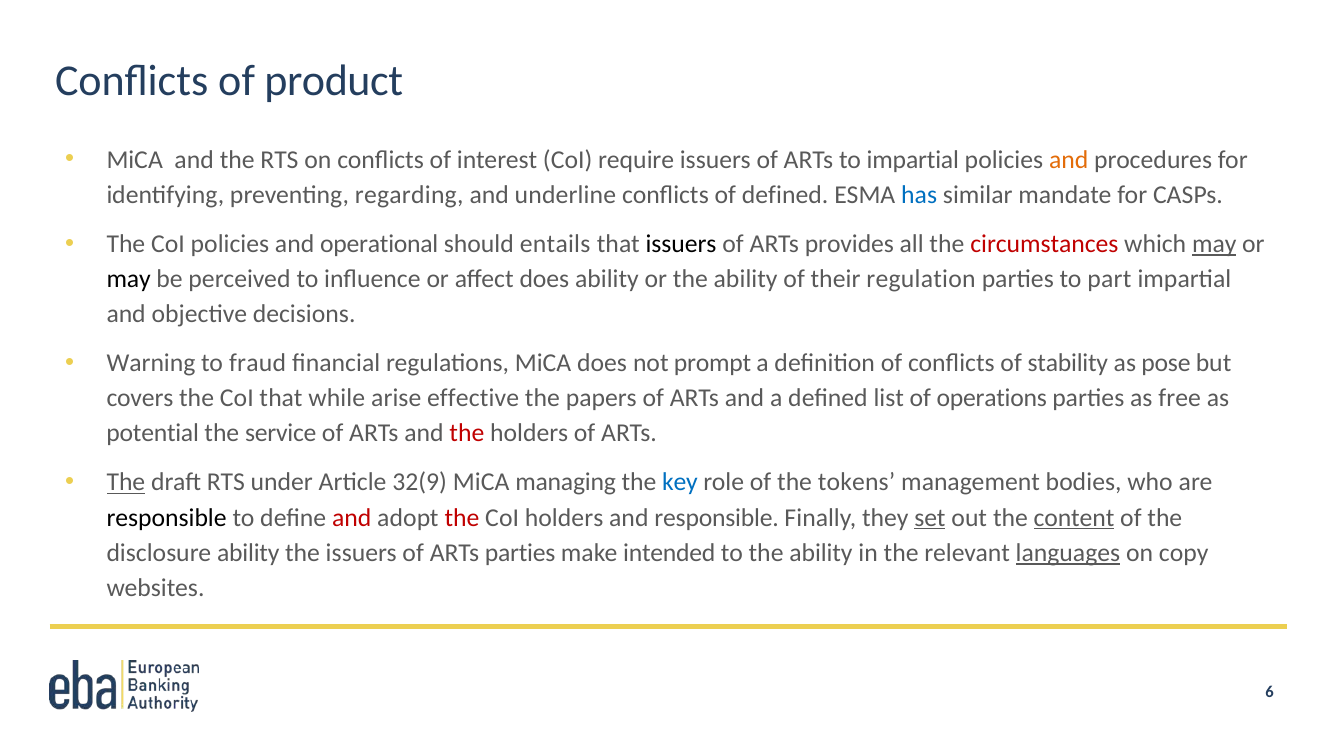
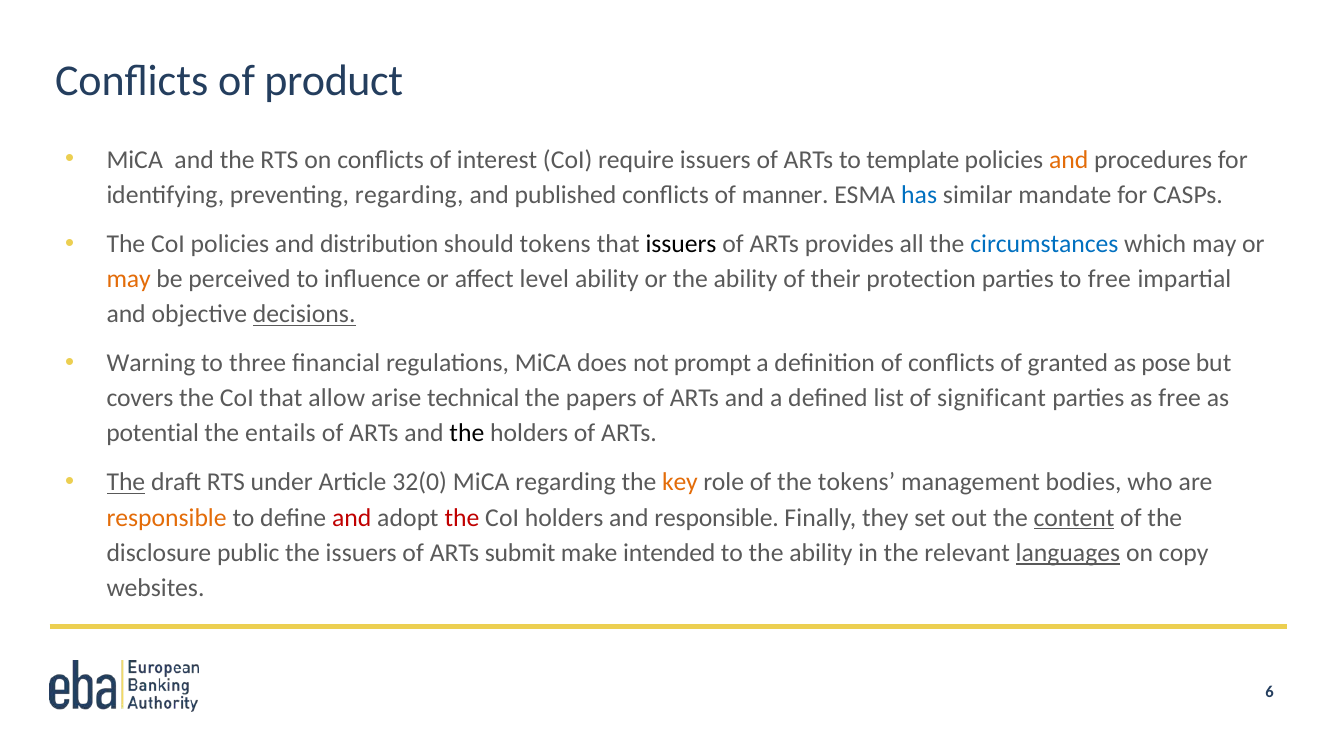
to impartial: impartial -> template
underline: underline -> published
of defined: defined -> manner
operational: operational -> distribution
should entails: entails -> tokens
circumstances colour: red -> blue
may at (1214, 244) underline: present -> none
may at (129, 279) colour: black -> orange
affect does: does -> level
regulation: regulation -> protection
to part: part -> free
decisions underline: none -> present
fraud: fraud -> three
stability: stability -> granted
while: while -> allow
effective: effective -> technical
operations: operations -> significant
service: service -> entails
the at (467, 434) colour: red -> black
32(9: 32(9 -> 32(0
MiCA managing: managing -> regarding
key colour: blue -> orange
responsible at (167, 518) colour: black -> orange
set underline: present -> none
disclosure ability: ability -> public
ARTs parties: parties -> submit
